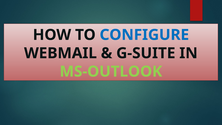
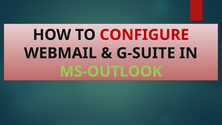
CONFIGURE colour: blue -> red
